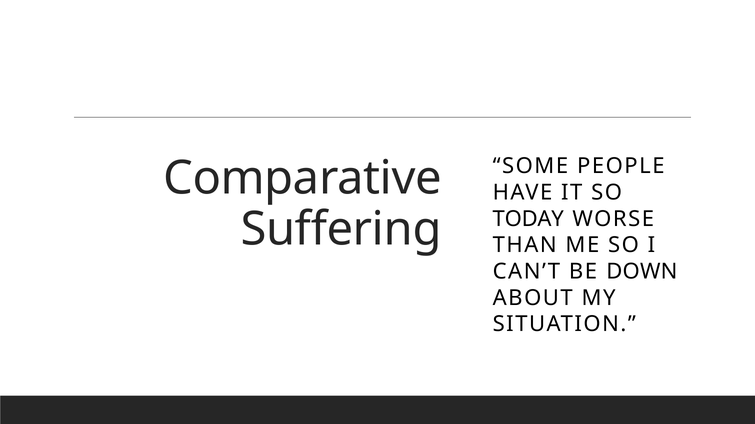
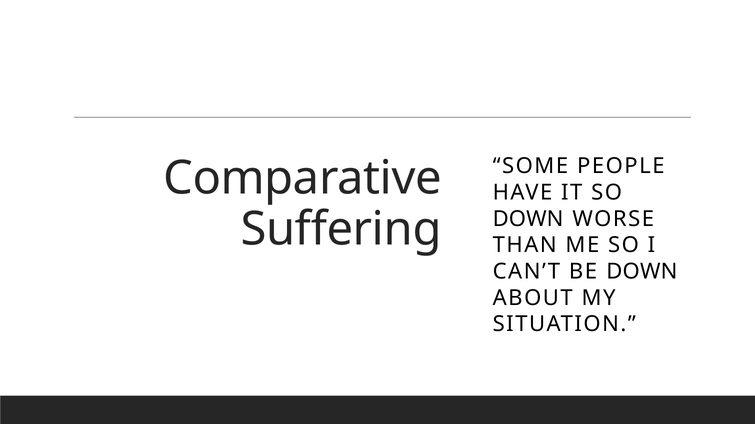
TODAY at (528, 219): TODAY -> DOWN
